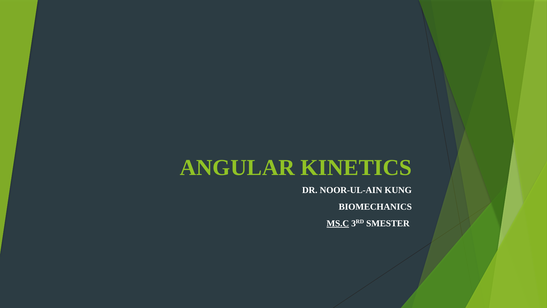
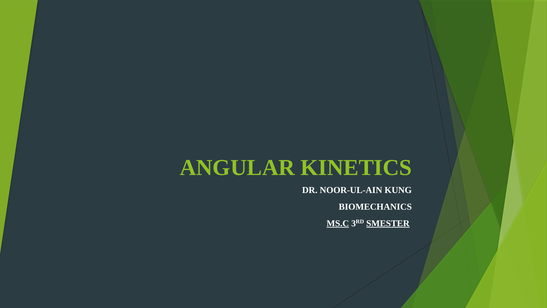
SMESTER underline: none -> present
